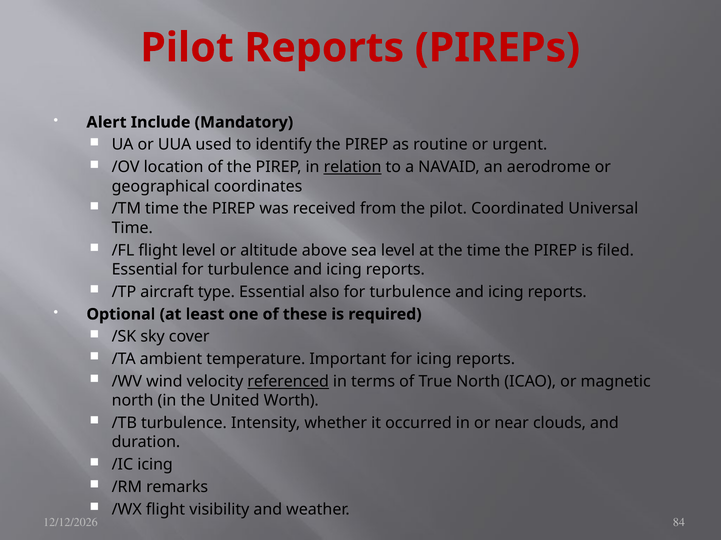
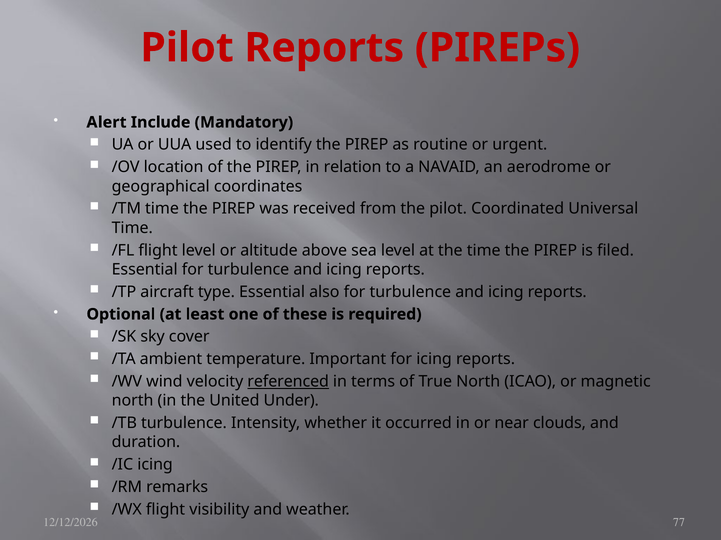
relation underline: present -> none
Worth: Worth -> Under
84: 84 -> 77
